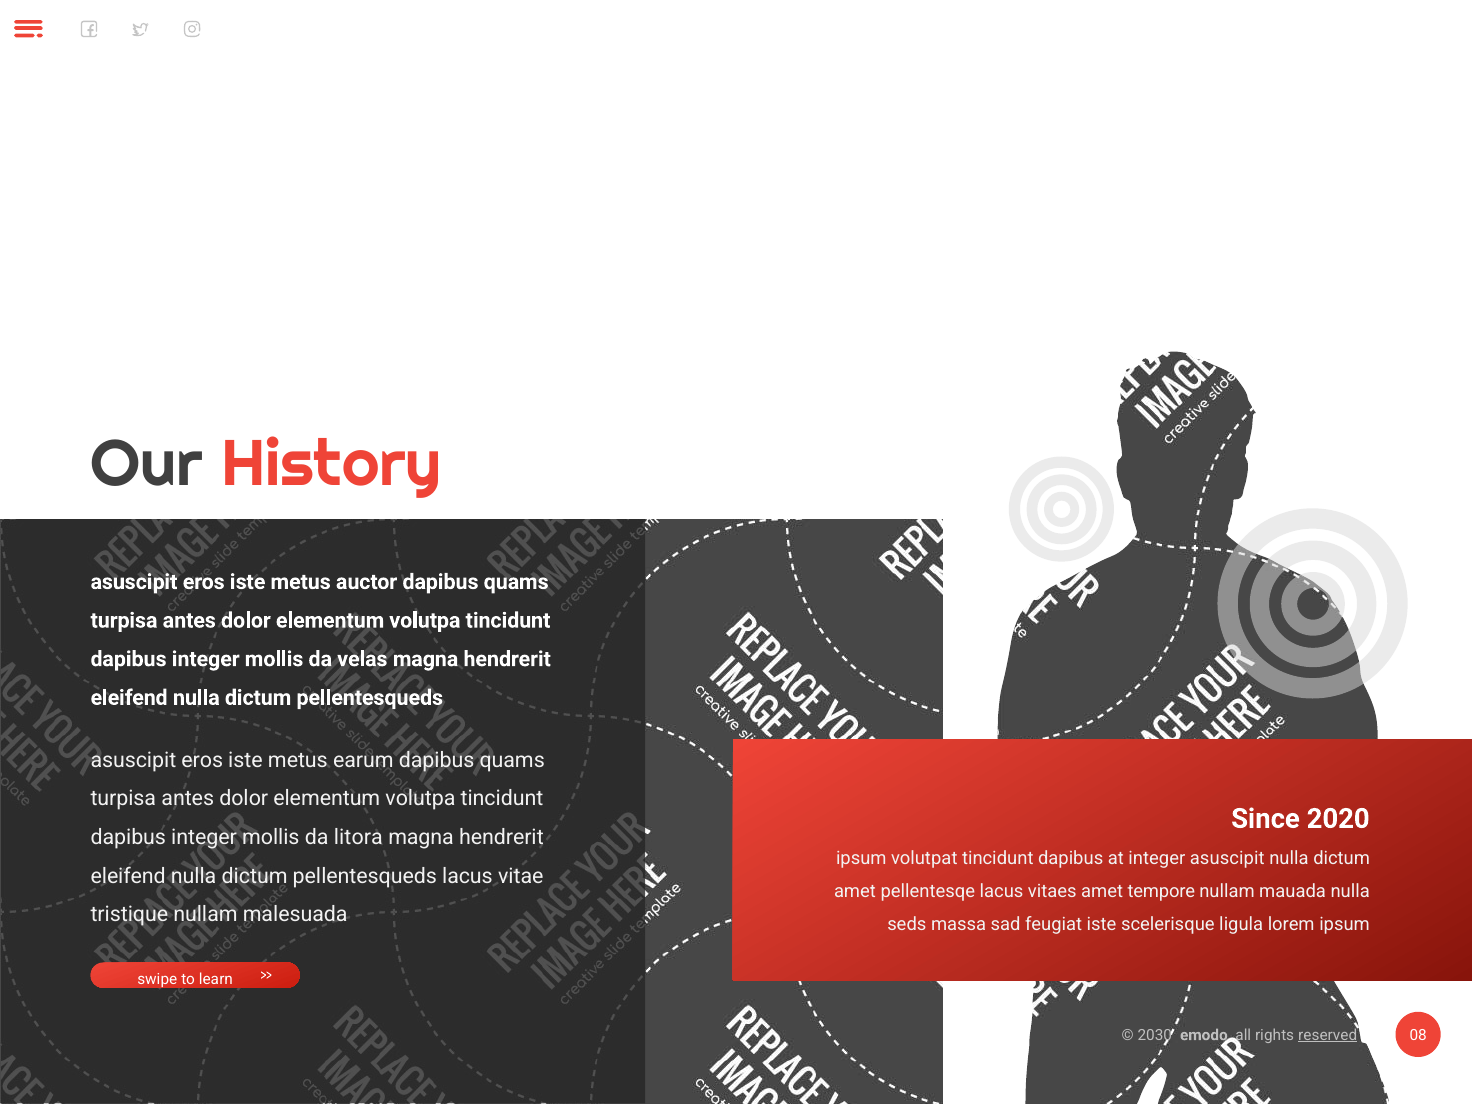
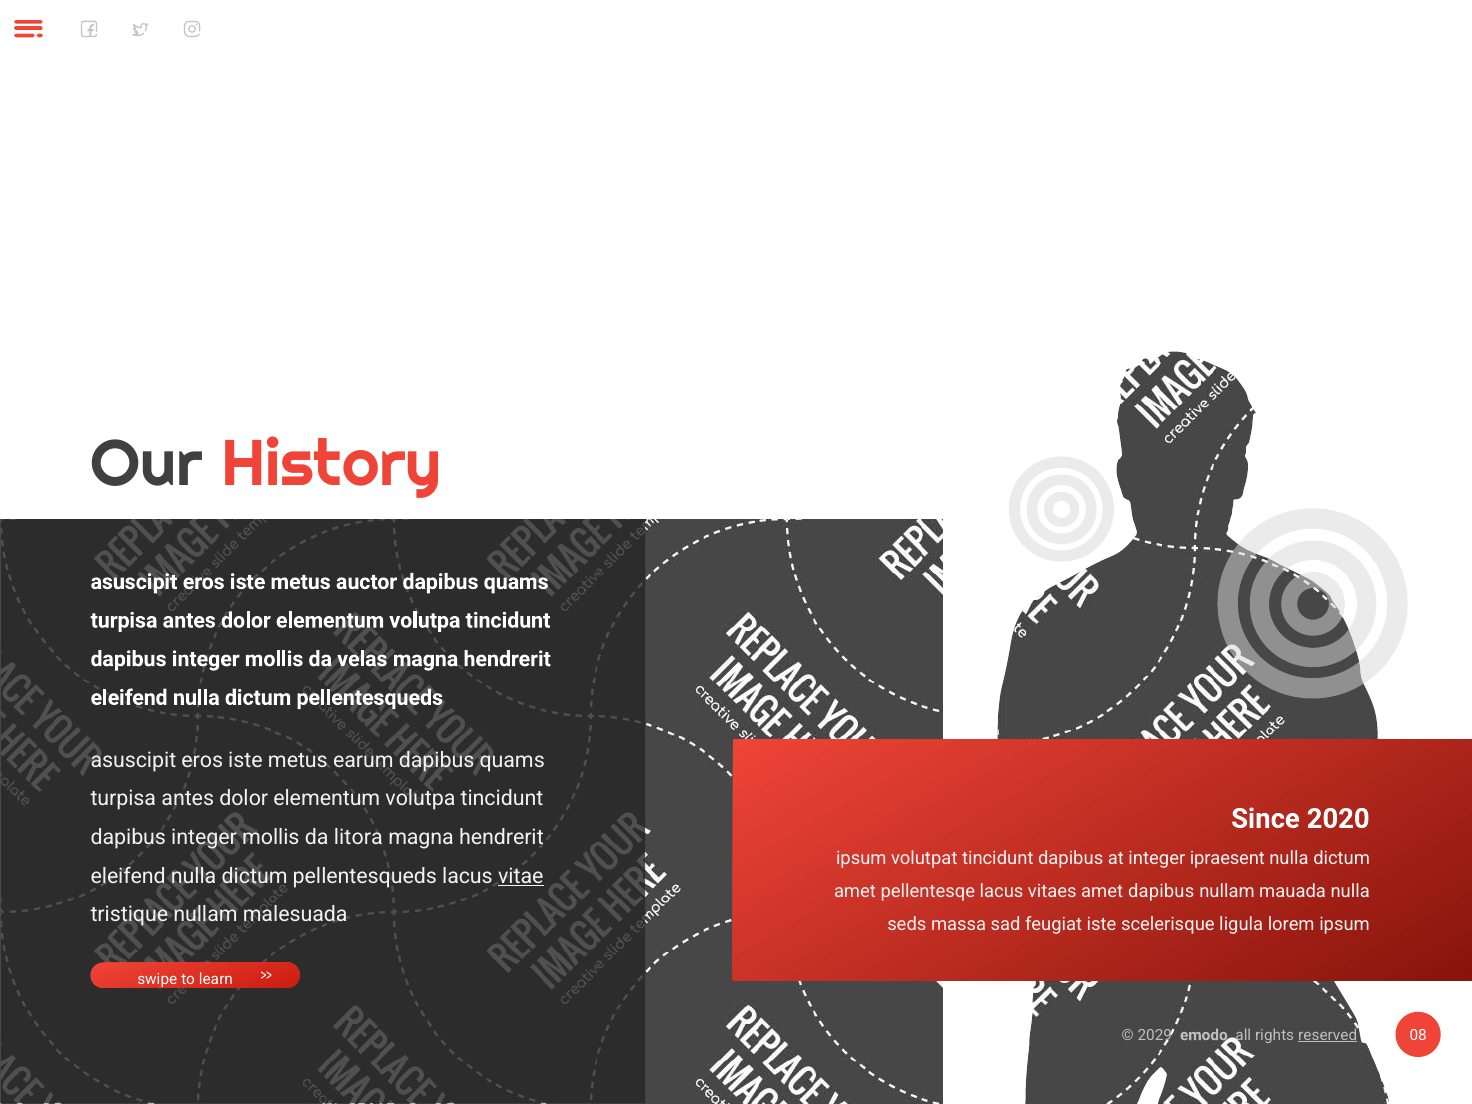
integer asuscipit: asuscipit -> ipraesent
vitae underline: none -> present
amet tempore: tempore -> dapibus
2030: 2030 -> 2029
